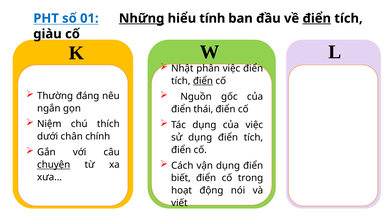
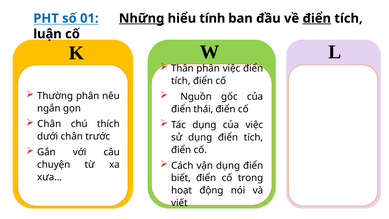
giàu: giàu -> luận
Nhật: Nhật -> Thân
điển at (203, 81) underline: present -> none
Thường đáng: đáng -> phân
Niệm at (49, 124): Niệm -> Chân
chính: chính -> trước
chuyện underline: present -> none
